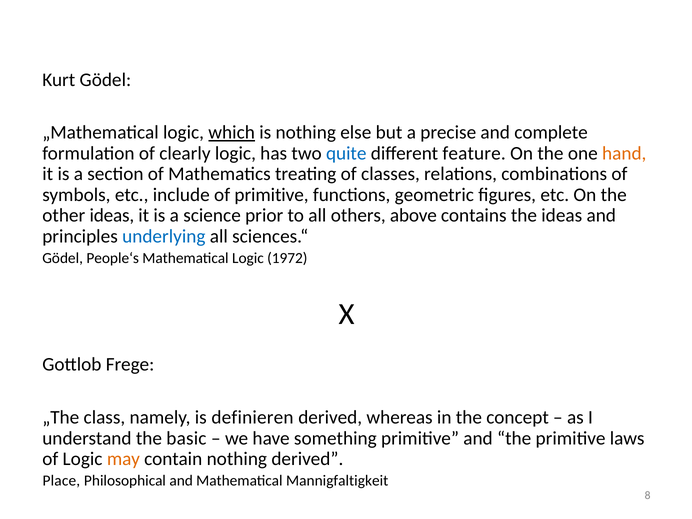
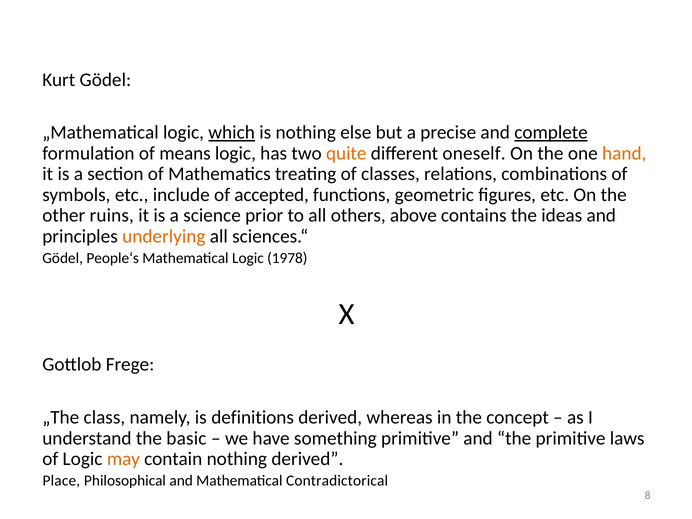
complete underline: none -> present
clearly: clearly -> means
quite colour: blue -> orange
feature: feature -> oneself
of primitive: primitive -> accepted
other ideas: ideas -> ruins
underlying colour: blue -> orange
1972: 1972 -> 1978
definieren: definieren -> definitions
Mannigfaltigkeit: Mannigfaltigkeit -> Contradictorical
